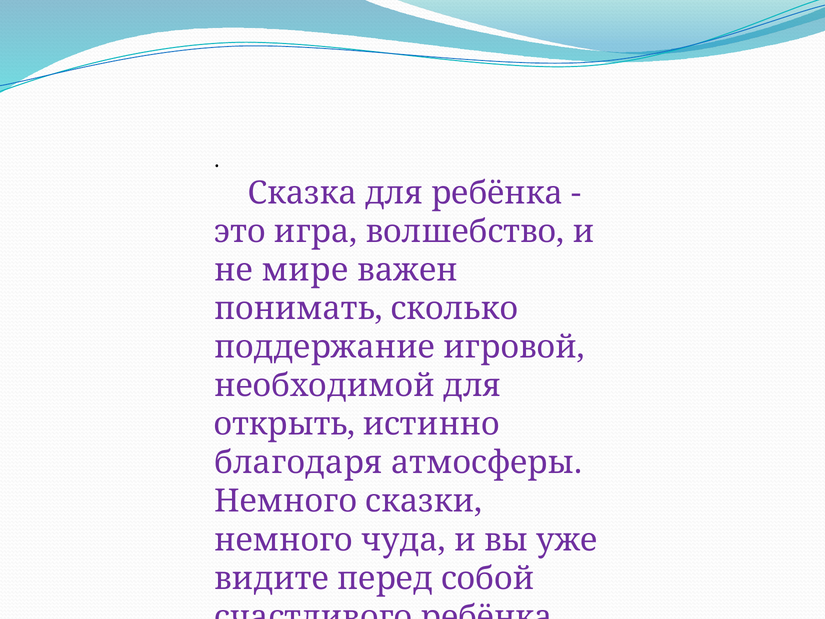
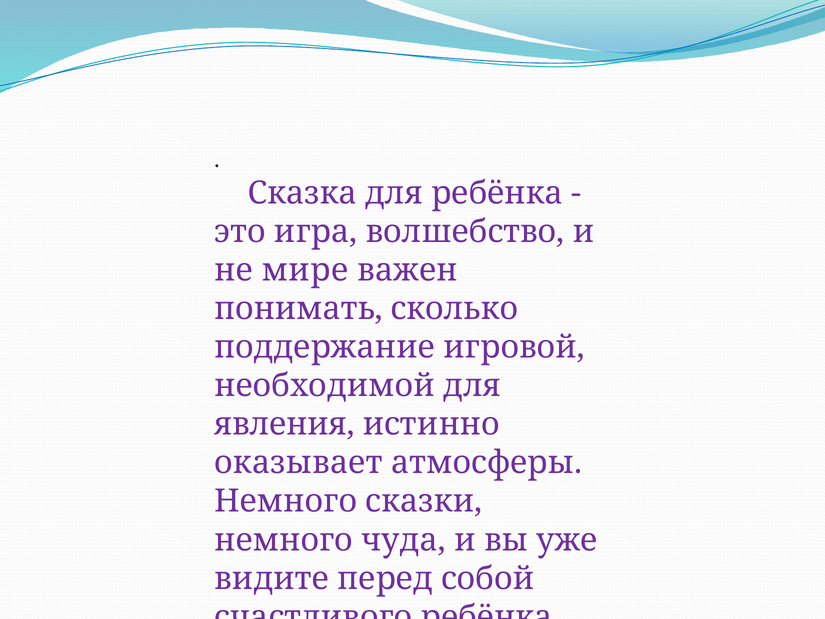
открыть: открыть -> явления
благодаря: благодаря -> оказывает
